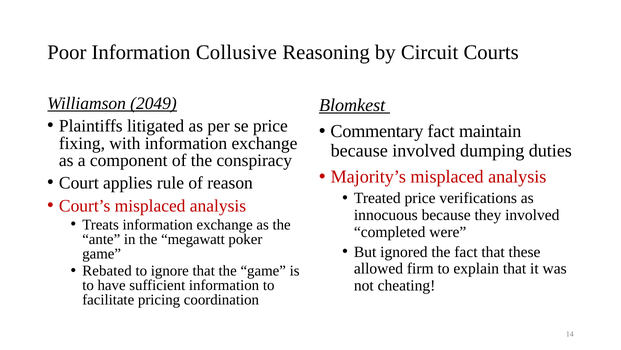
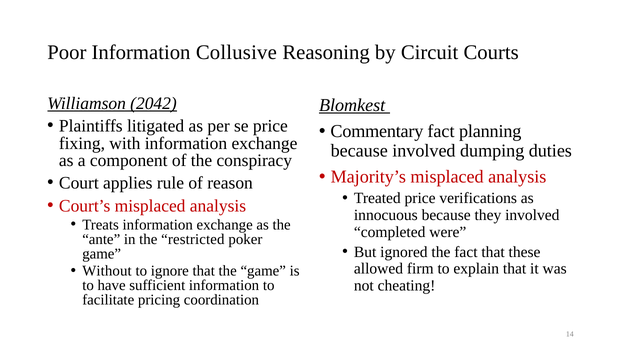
2049: 2049 -> 2042
maintain: maintain -> planning
megawatt: megawatt -> restricted
Rebated: Rebated -> Without
